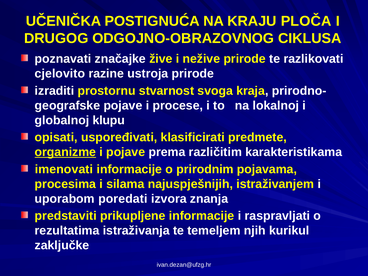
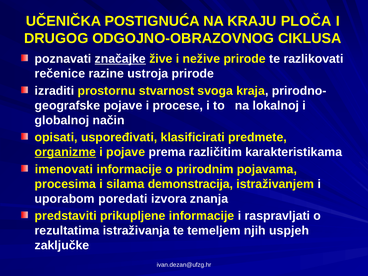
značajke underline: none -> present
cjelovito: cjelovito -> rečenice
klupu: klupu -> način
najuspješnijih: najuspješnijih -> demonstracija
kurikul: kurikul -> uspjeh
